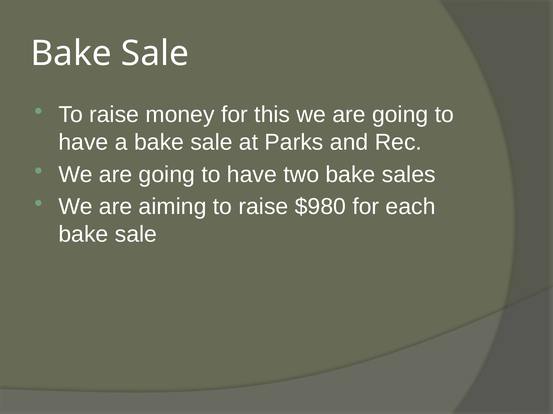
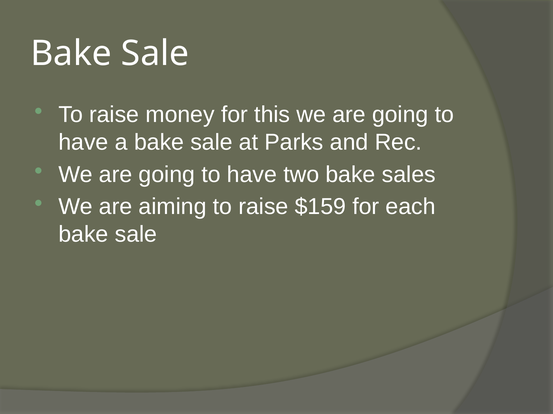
$980: $980 -> $159
